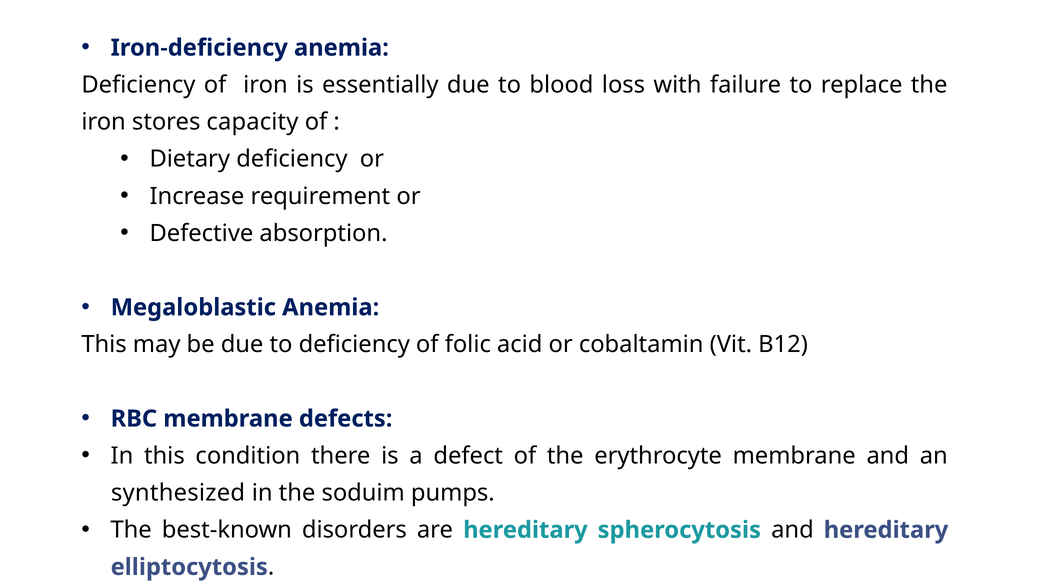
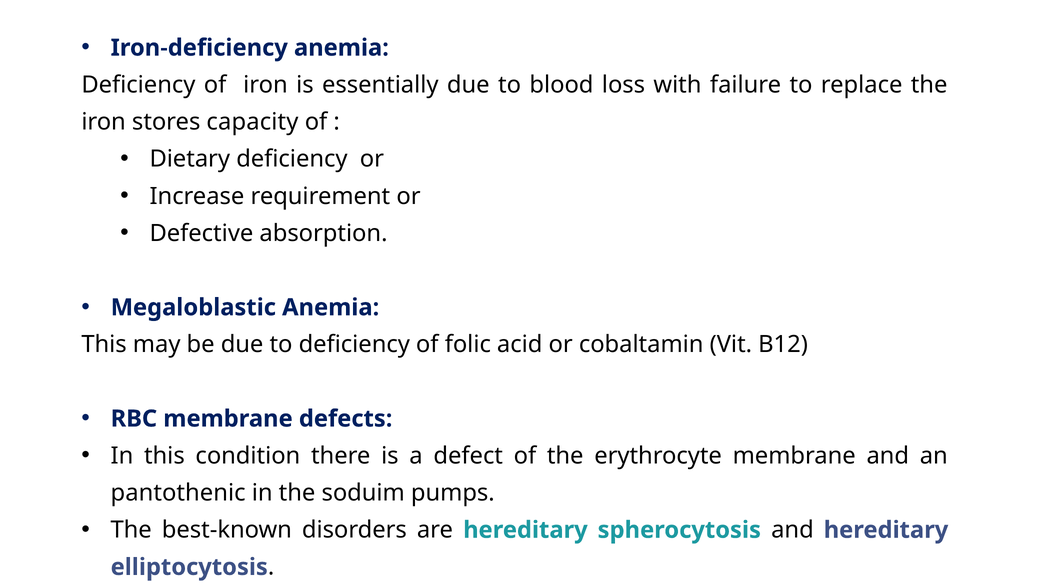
synthesized: synthesized -> pantothenic
